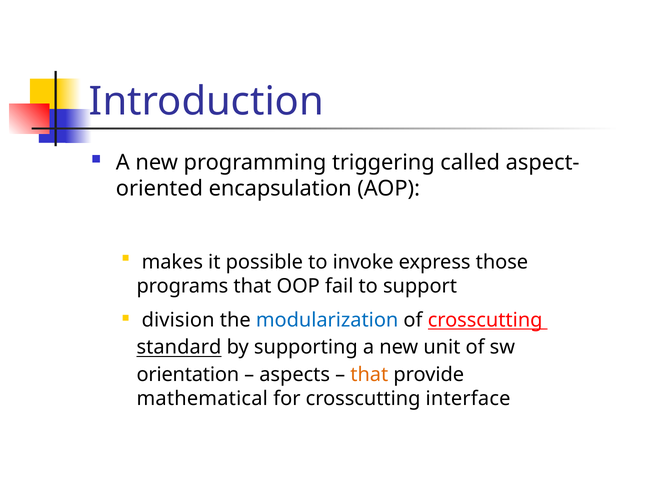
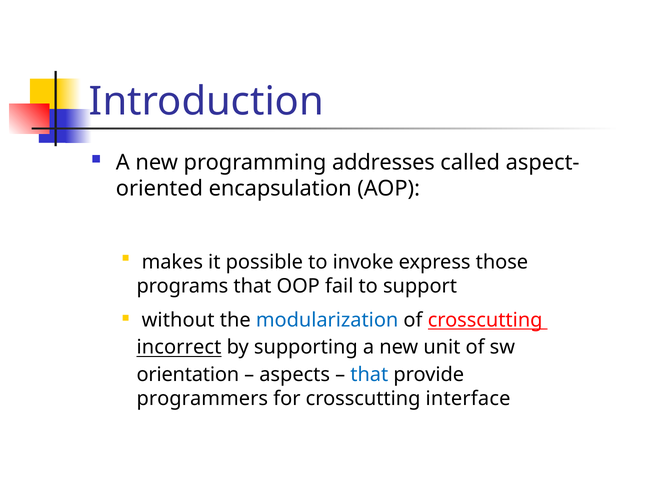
triggering: triggering -> addresses
division: division -> without
standard: standard -> incorrect
that at (369, 375) colour: orange -> blue
mathematical: mathematical -> programmers
